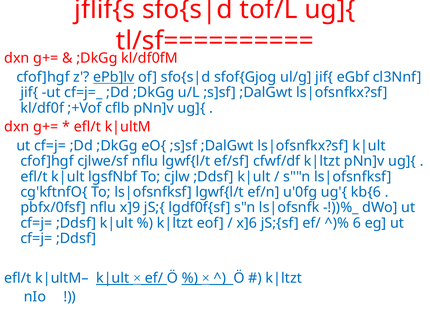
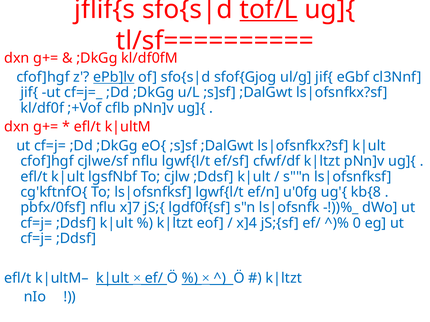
tof/L underline: none -> present
kb{6: kb{6 -> kb{8
x]9: x]9 -> x]7
x]6: x]6 -> x]4
6: 6 -> 0
